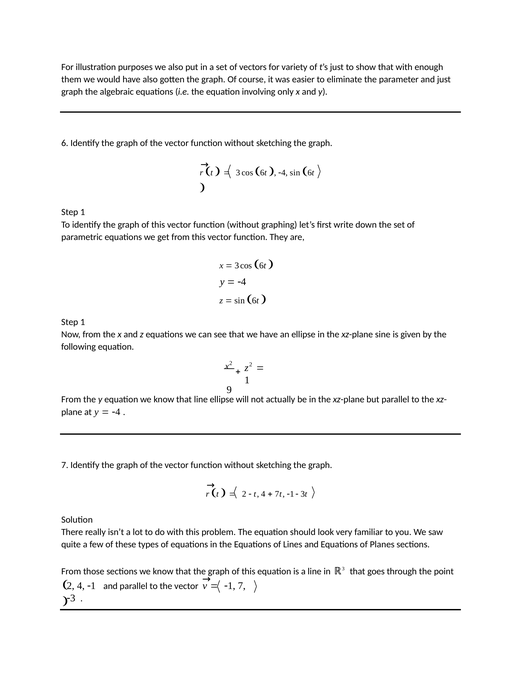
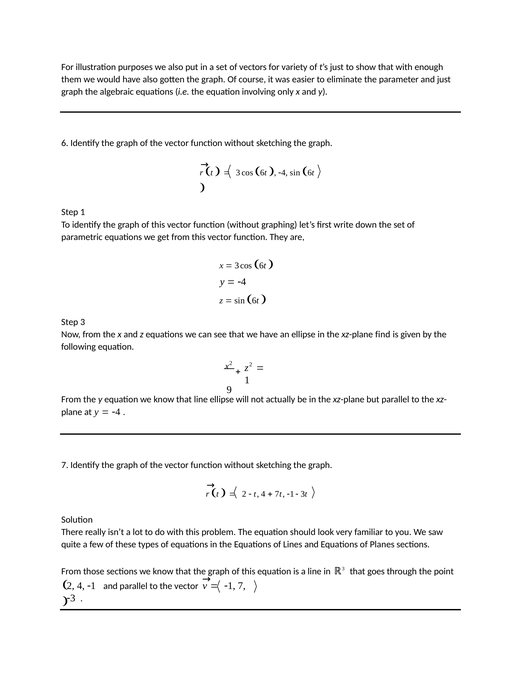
1 at (83, 322): 1 -> 3
sine: sine -> find
